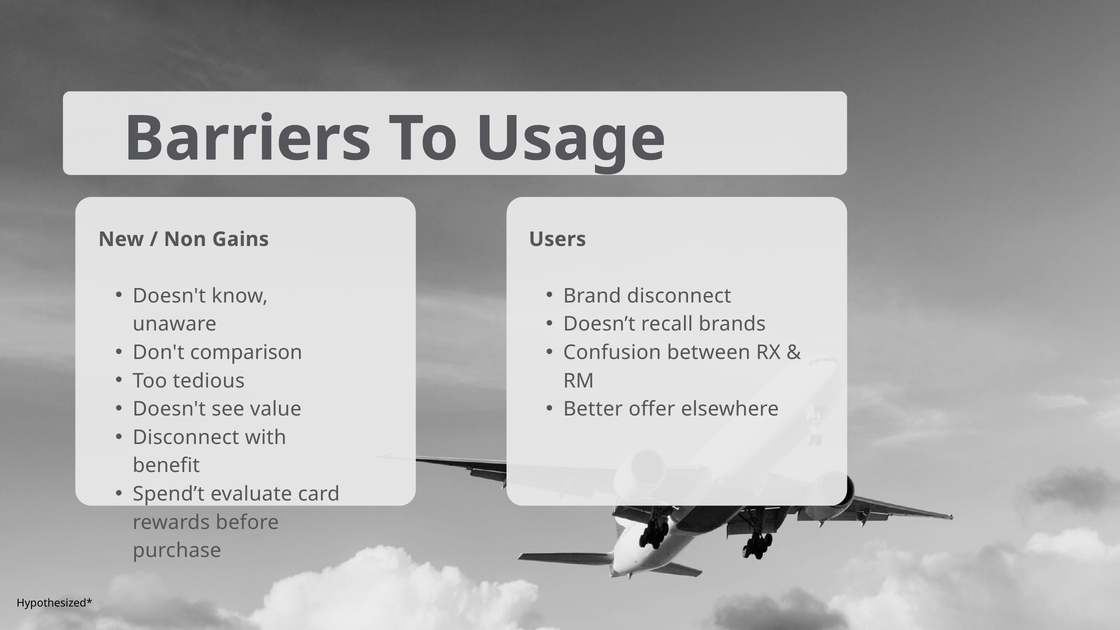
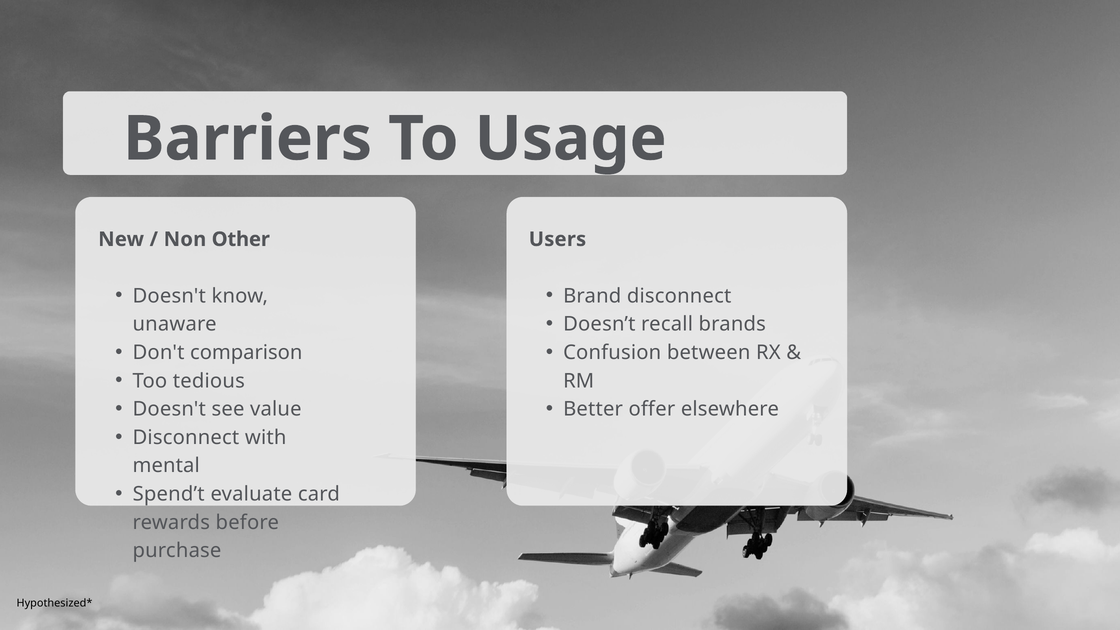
Gains: Gains -> Other
benefit: benefit -> mental
